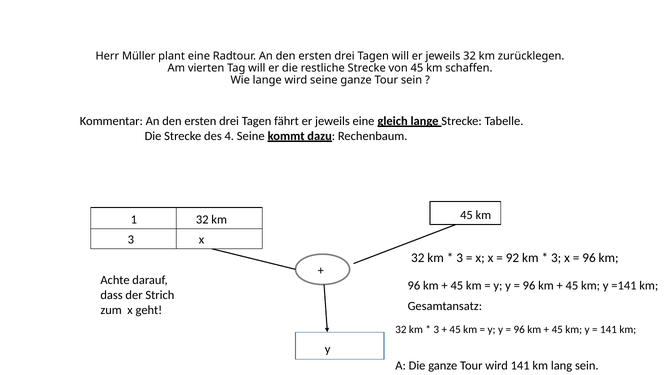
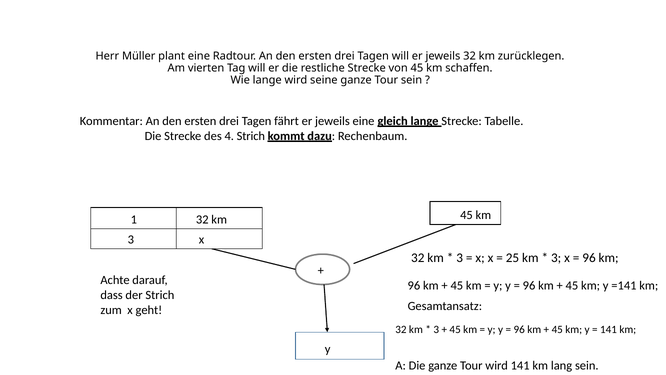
4 Seine: Seine -> Strich
92: 92 -> 25
